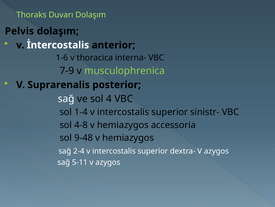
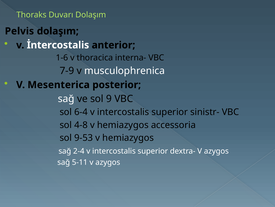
musculophrenica colour: light green -> white
Suprarenalis: Suprarenalis -> Mesenterica
4: 4 -> 9
1-4: 1-4 -> 6-4
9-48: 9-48 -> 9-53
